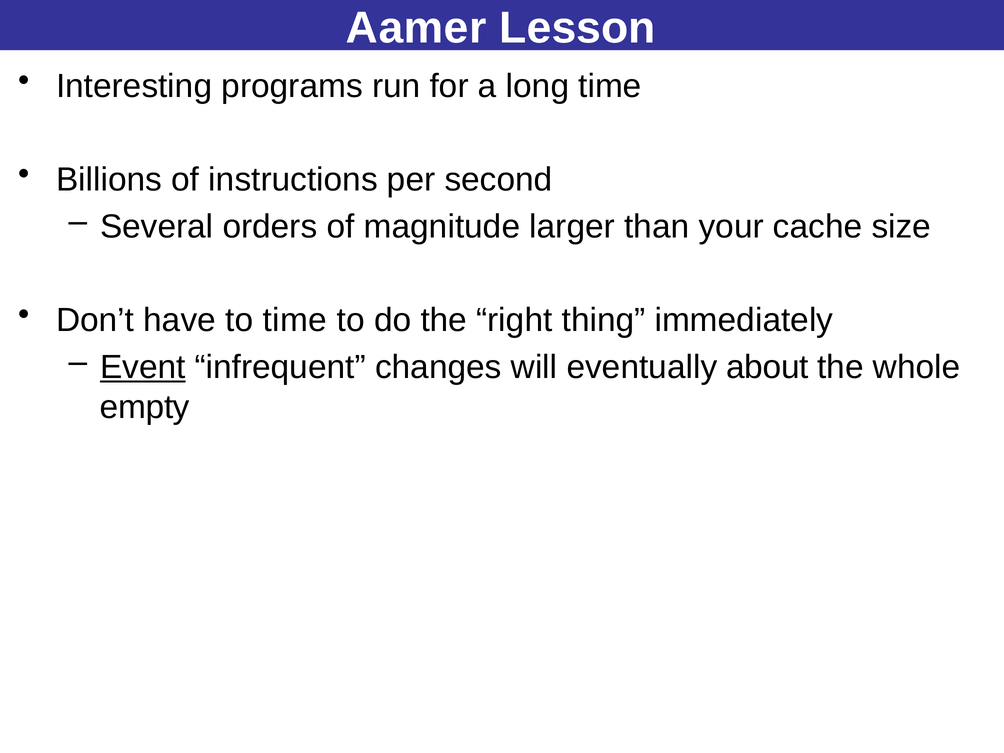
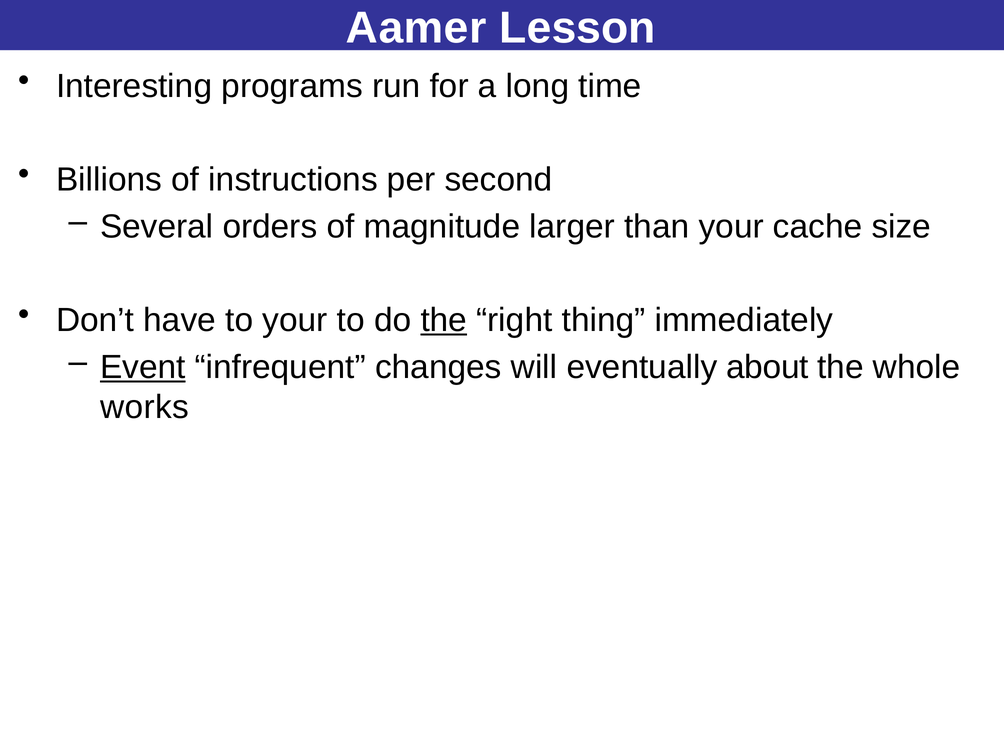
to time: time -> your
the at (444, 320) underline: none -> present
empty: empty -> works
